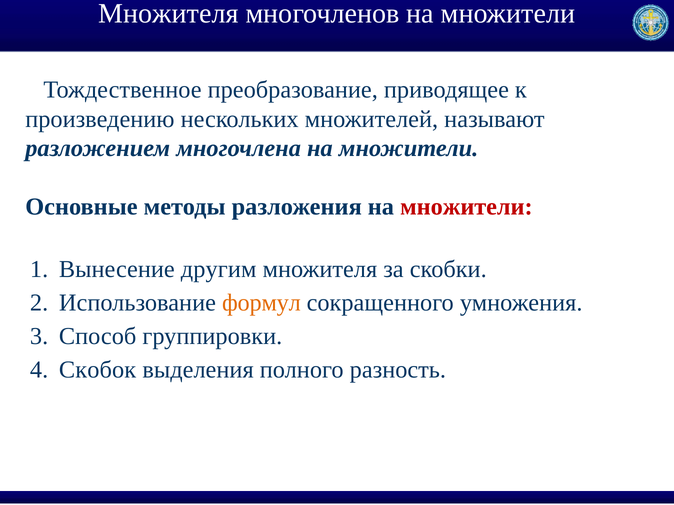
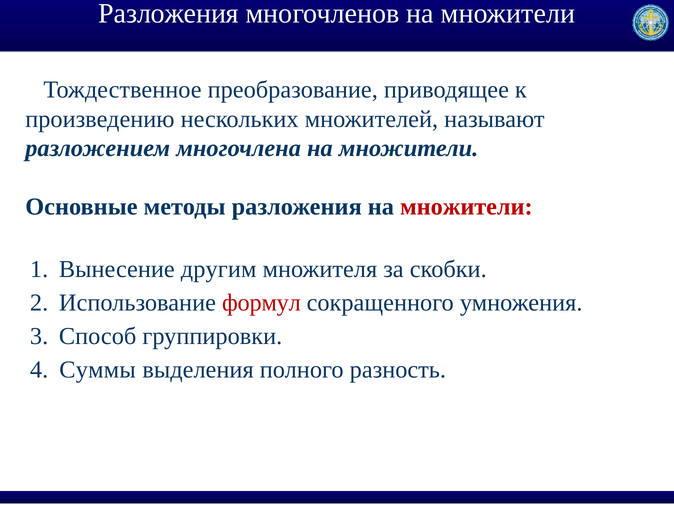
Множителя at (169, 14): Множителя -> Разложения
формул colour: orange -> red
Скобок: Скобок -> Суммы
